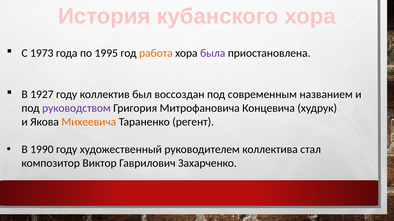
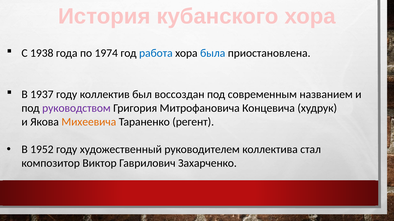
1973: 1973 -> 1938
1995: 1995 -> 1974
работа colour: orange -> blue
была colour: purple -> blue
1927: 1927 -> 1937
1990: 1990 -> 1952
